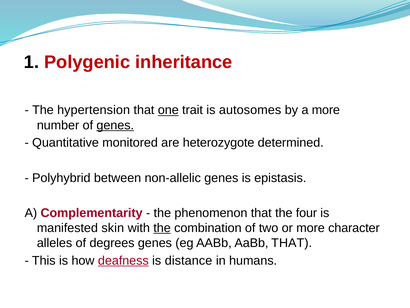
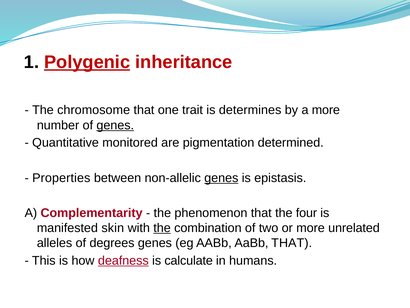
Polygenic underline: none -> present
hypertension: hypertension -> chromosome
one underline: present -> none
autosomes: autosomes -> determines
heterozygote: heterozygote -> pigmentation
Polyhybrid: Polyhybrid -> Properties
genes at (221, 178) underline: none -> present
character: character -> unrelated
distance: distance -> calculate
